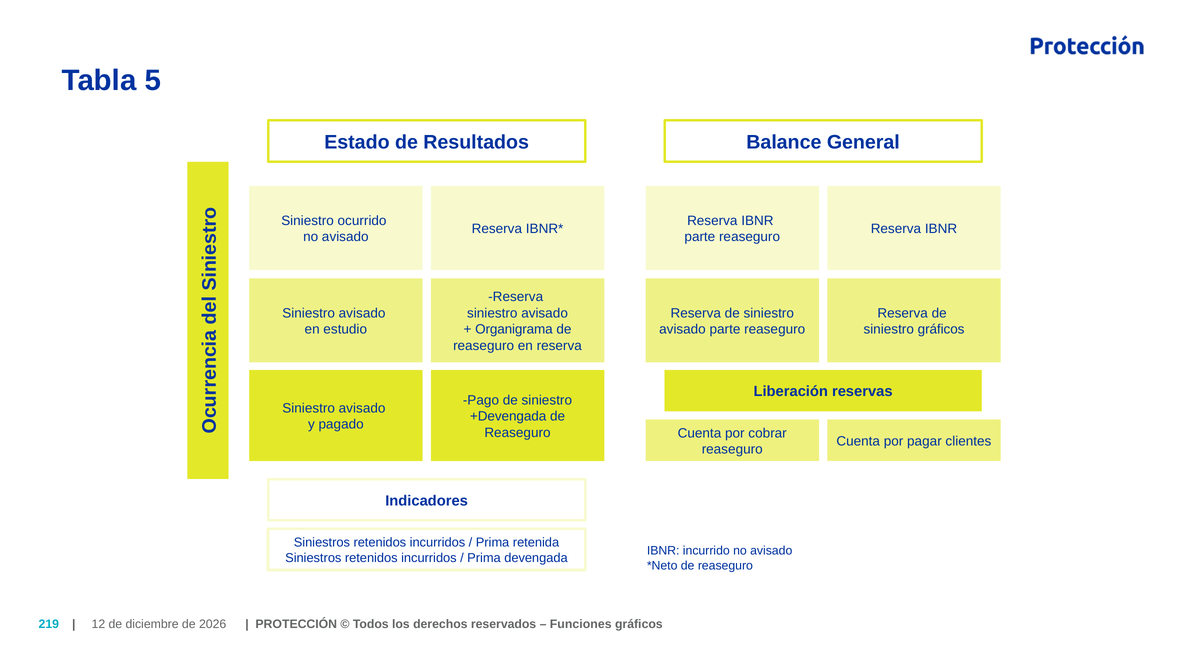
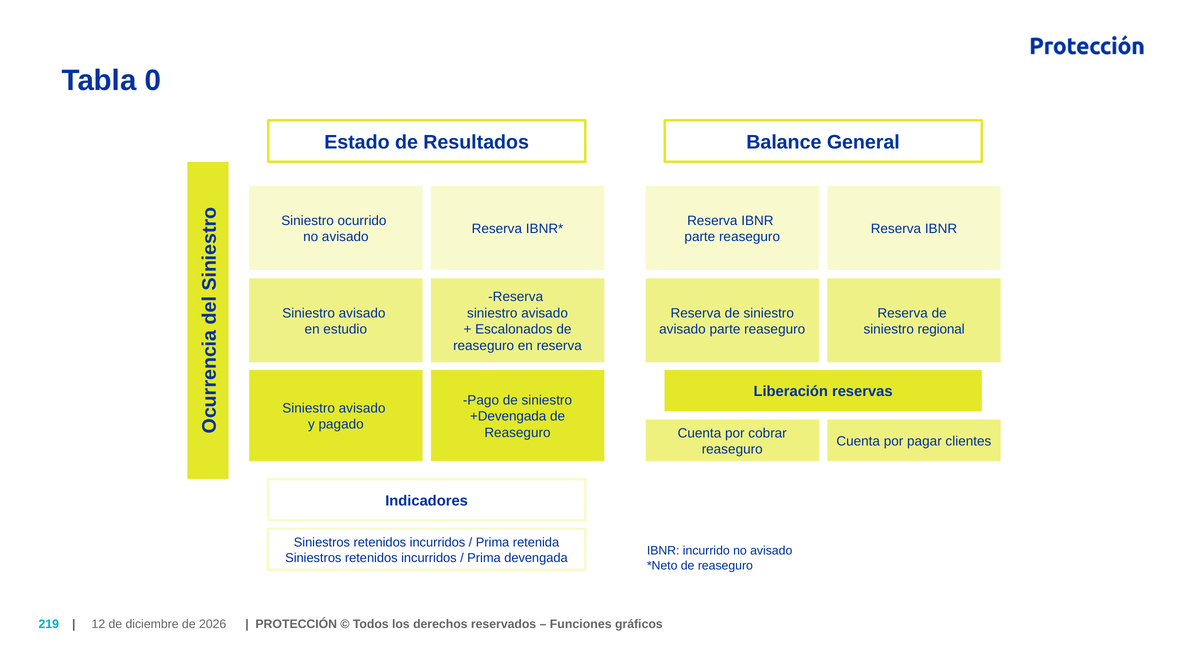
5: 5 -> 0
Organigrama: Organigrama -> Escalonados
siniestro gráficos: gráficos -> regional
